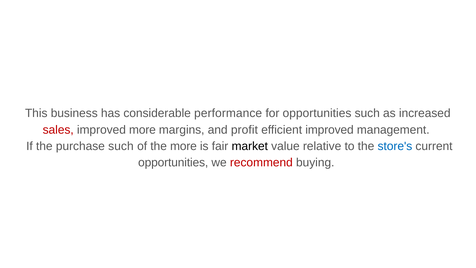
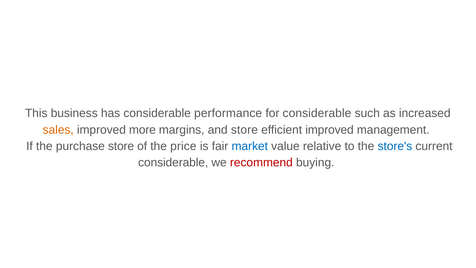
for opportunities: opportunities -> considerable
sales colour: red -> orange
and profit: profit -> store
purchase such: such -> store
the more: more -> price
market colour: black -> blue
opportunities at (173, 162): opportunities -> considerable
